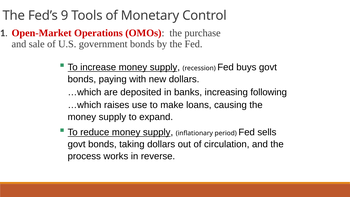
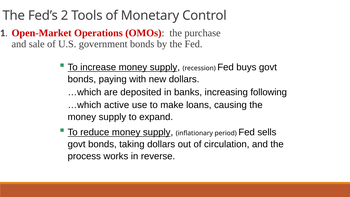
9: 9 -> 2
raises: raises -> active
